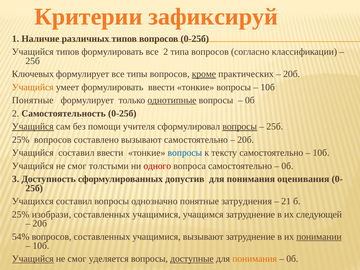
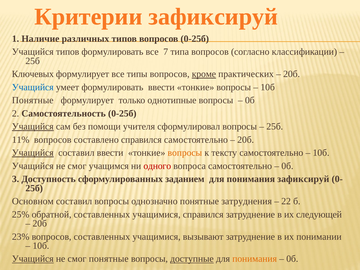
все 2: 2 -> 7
Учащийся at (33, 87) colour: orange -> blue
однотипные underline: present -> none
вопросы at (240, 127) underline: present -> none
25% at (21, 140): 25% -> 11%
составлено вызывают: вызывают -> справился
Учащийся at (33, 153) underline: none -> present
вопросы at (185, 153) colour: blue -> orange
толстыми: толстыми -> учащимся
допустив: допустив -> заданием
понимания оценивания: оценивания -> зафиксируй
Учащихся: Учащихся -> Основном
21: 21 -> 22
изобрази: изобрази -> обратной
учащимися учащимся: учащимся -> справился
54%: 54% -> 23%
понимании underline: present -> none
смог уделяется: уделяется -> понятные
